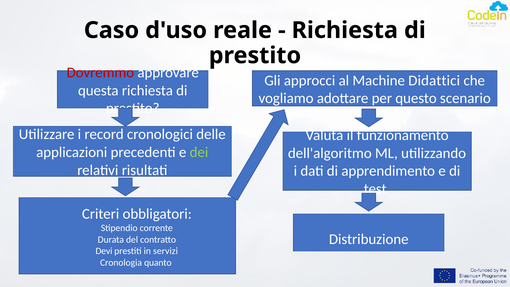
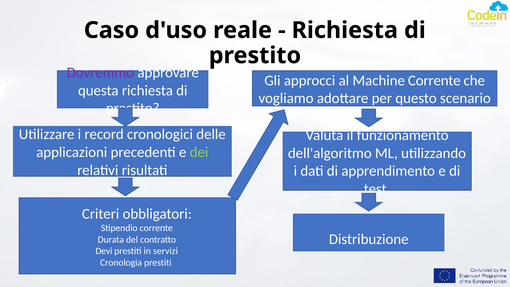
Dovremmo colour: red -> purple
Machine Didattici: Didattici -> Corrente
Cronologia quanto: quanto -> prestiti
